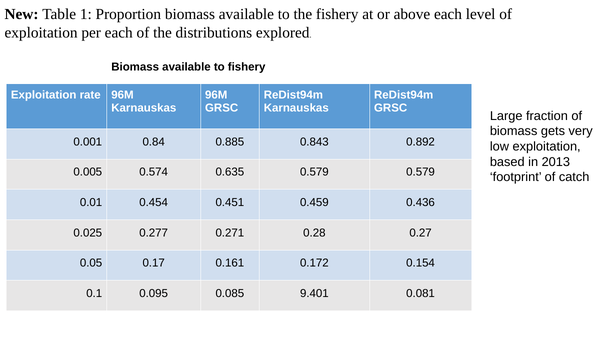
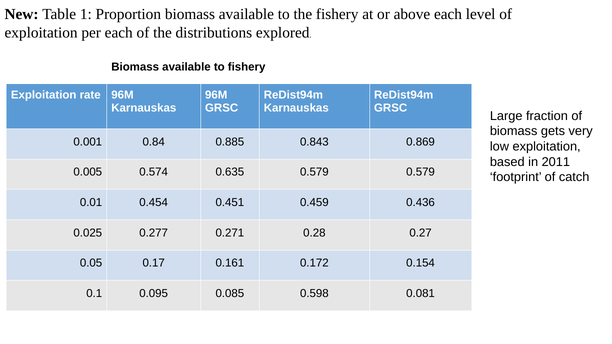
0.892: 0.892 -> 0.869
2013: 2013 -> 2011
9.401: 9.401 -> 0.598
